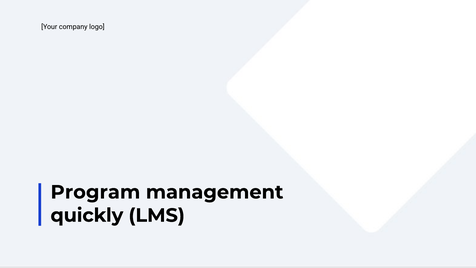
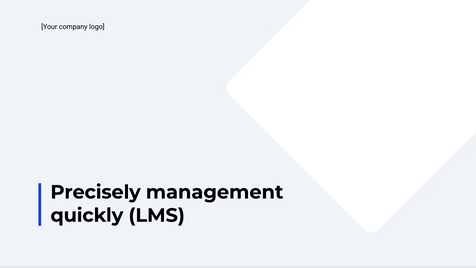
Program: Program -> Precisely
